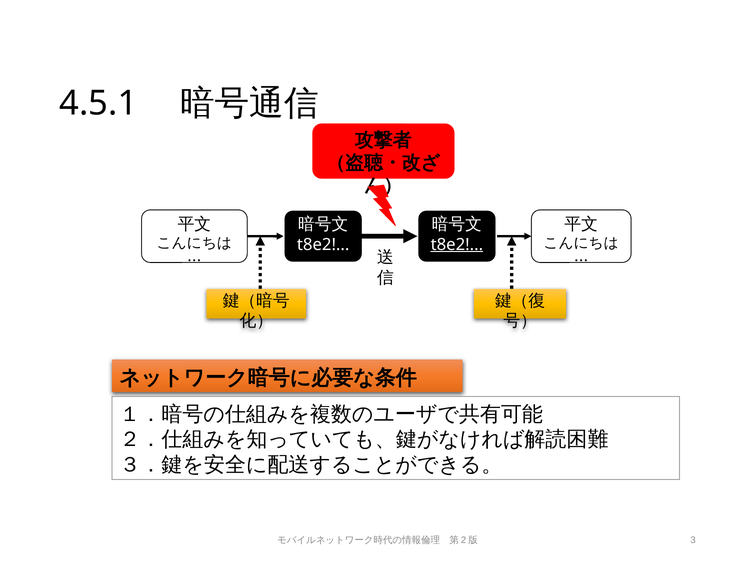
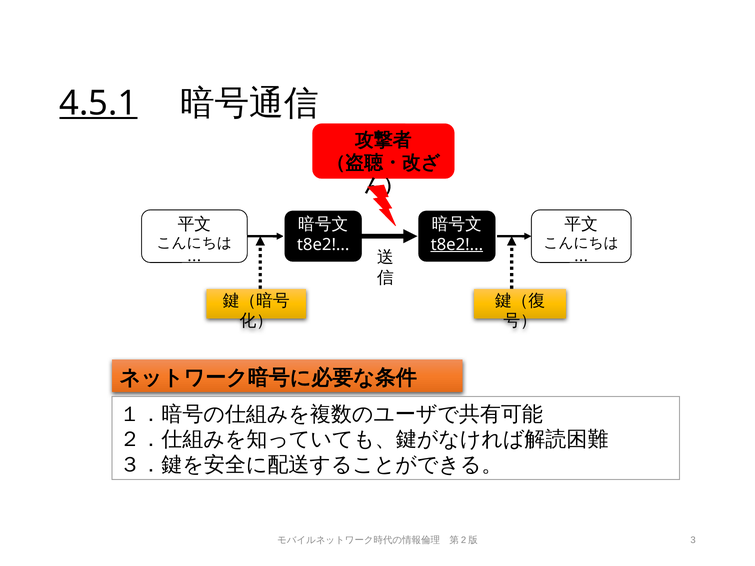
4.5.1 underline: none -> present
